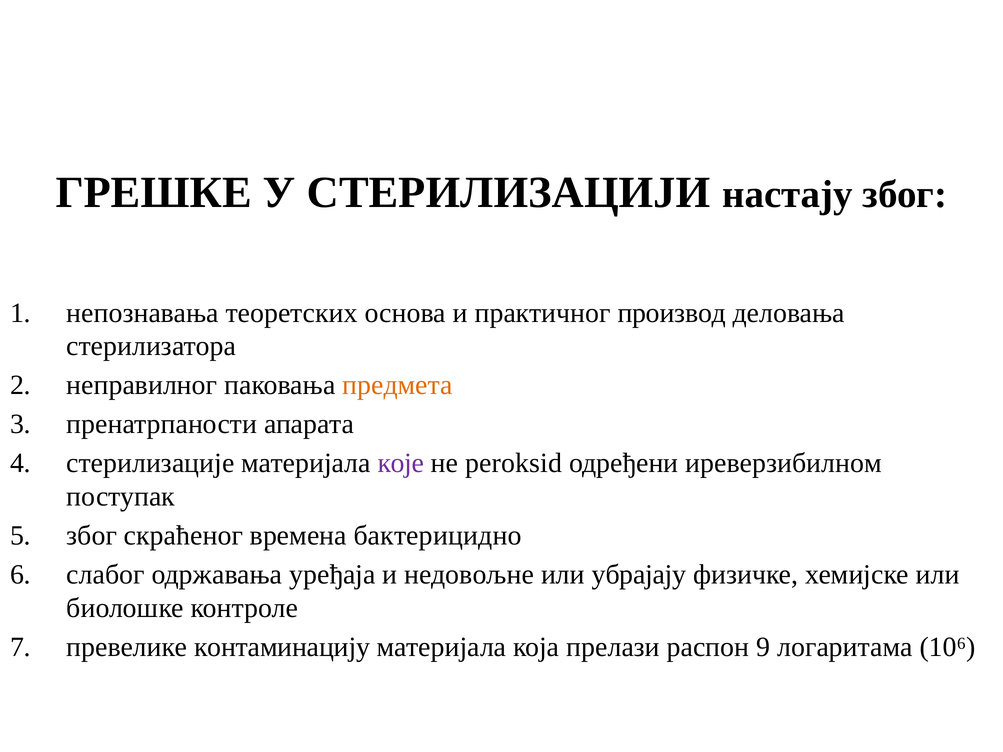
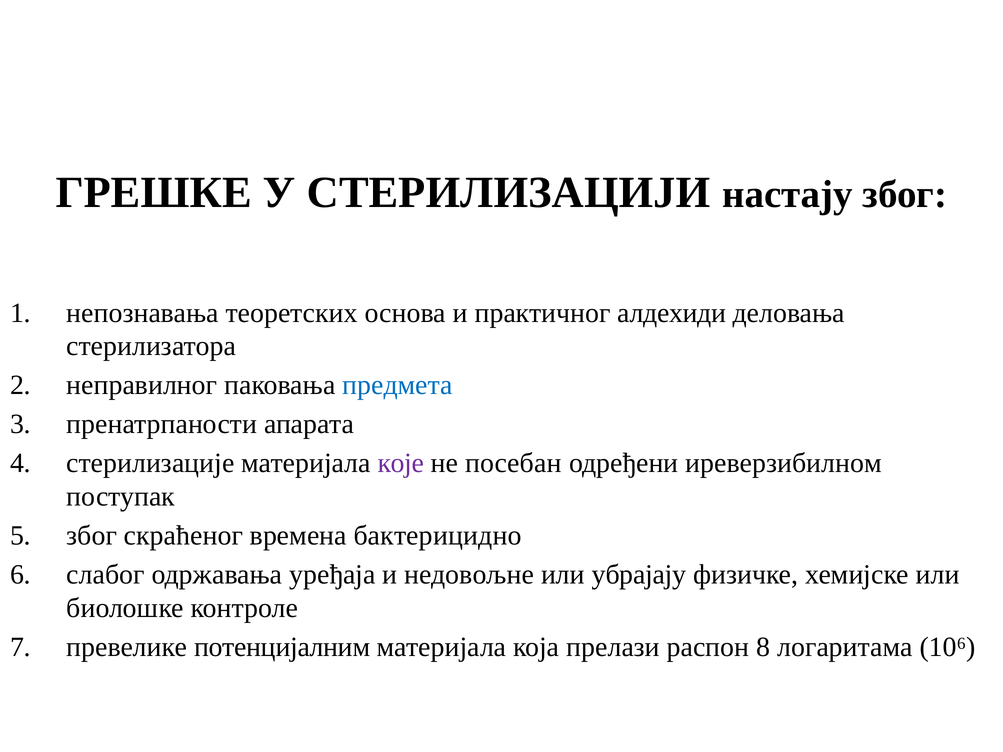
производ: производ -> алдехиди
предмета colour: orange -> blue
peroksid: peroksid -> посебан
контаминацију: контаминацију -> потенцијалним
9: 9 -> 8
